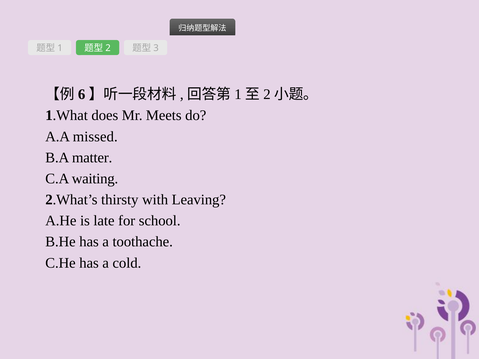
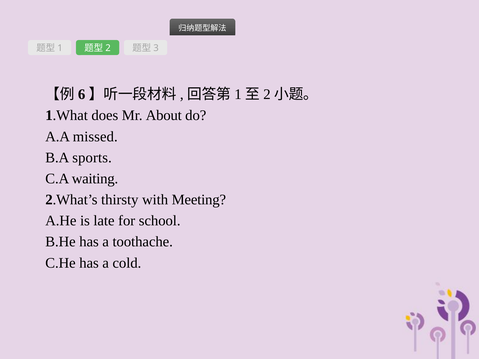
Meets: Meets -> About
matter: matter -> sports
Leaving: Leaving -> Meeting
